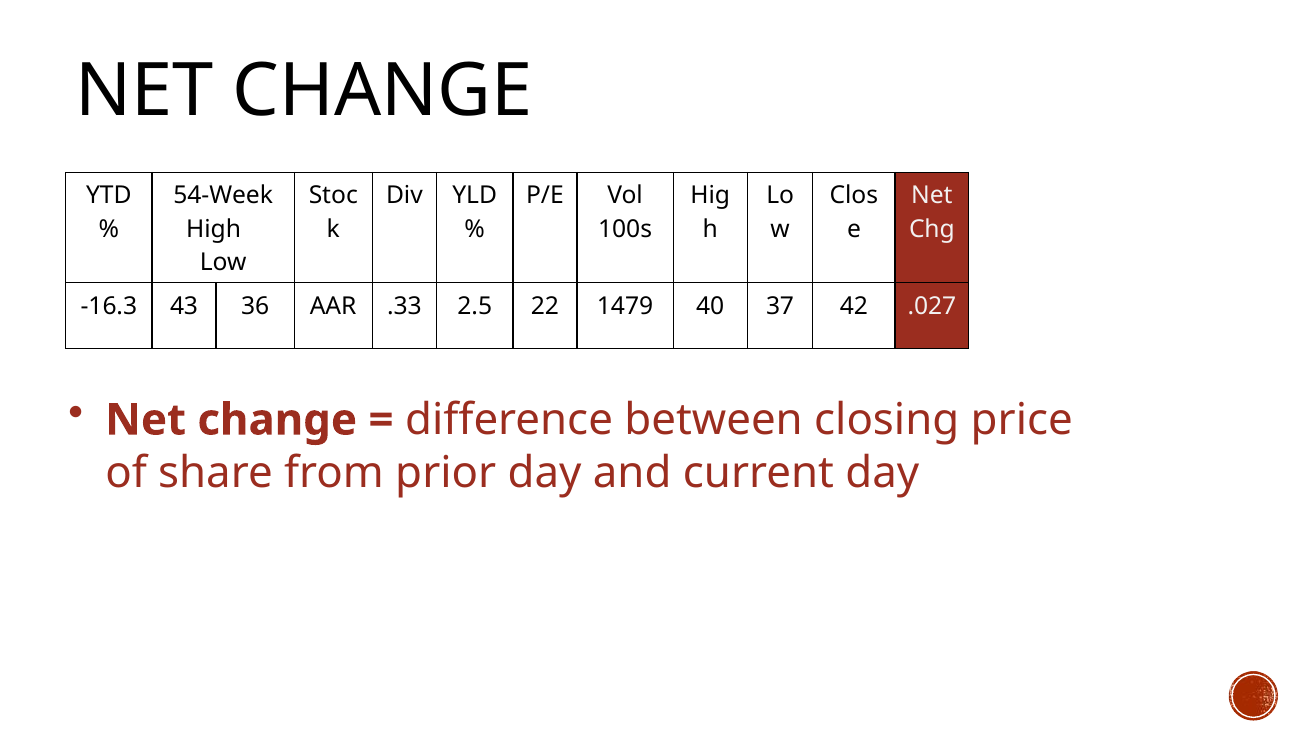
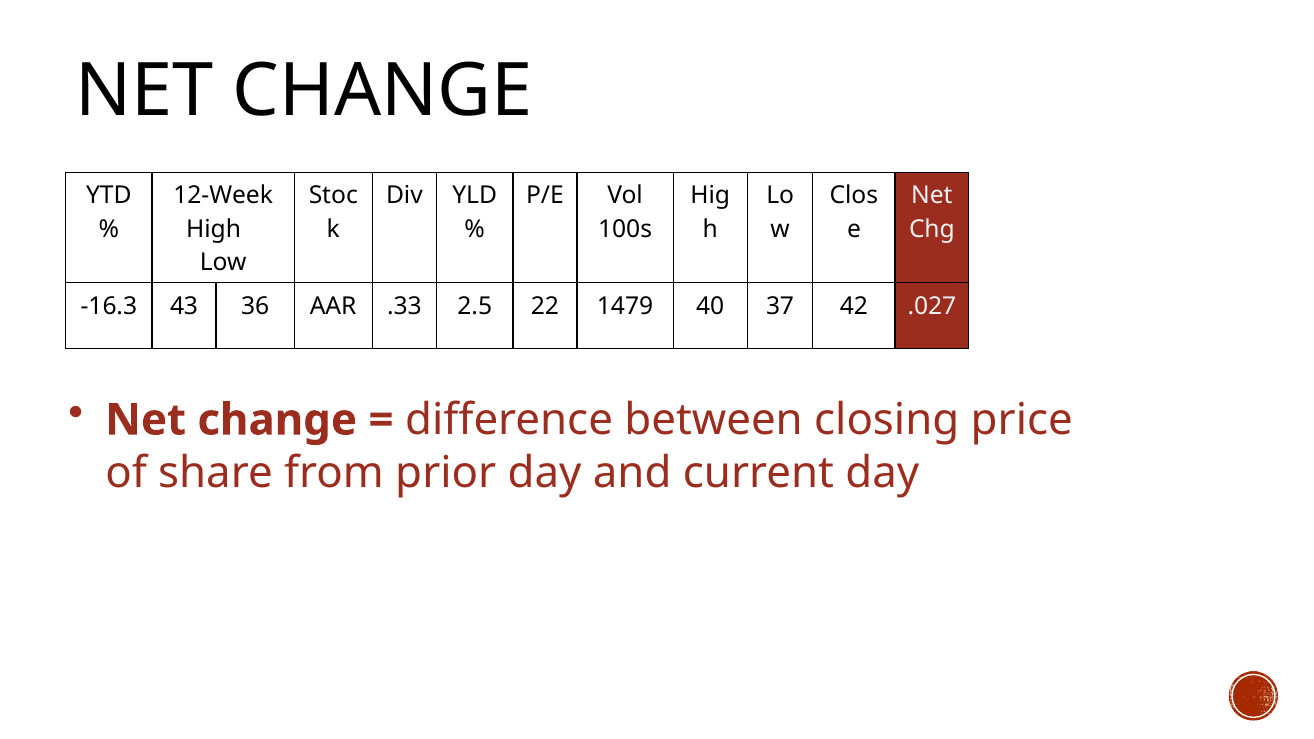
54-Week: 54-Week -> 12-Week
